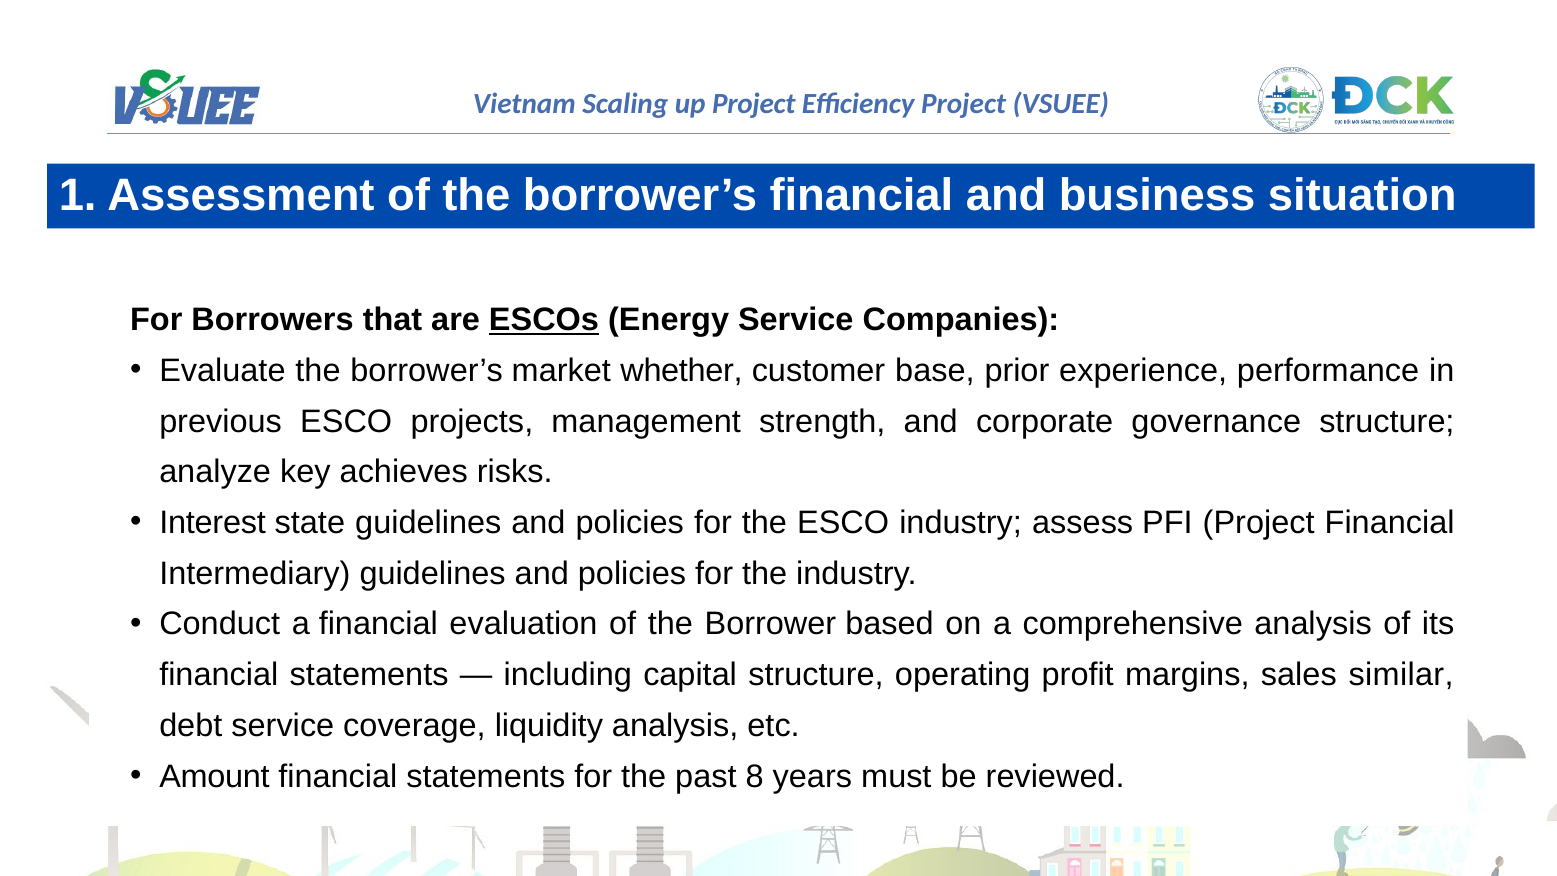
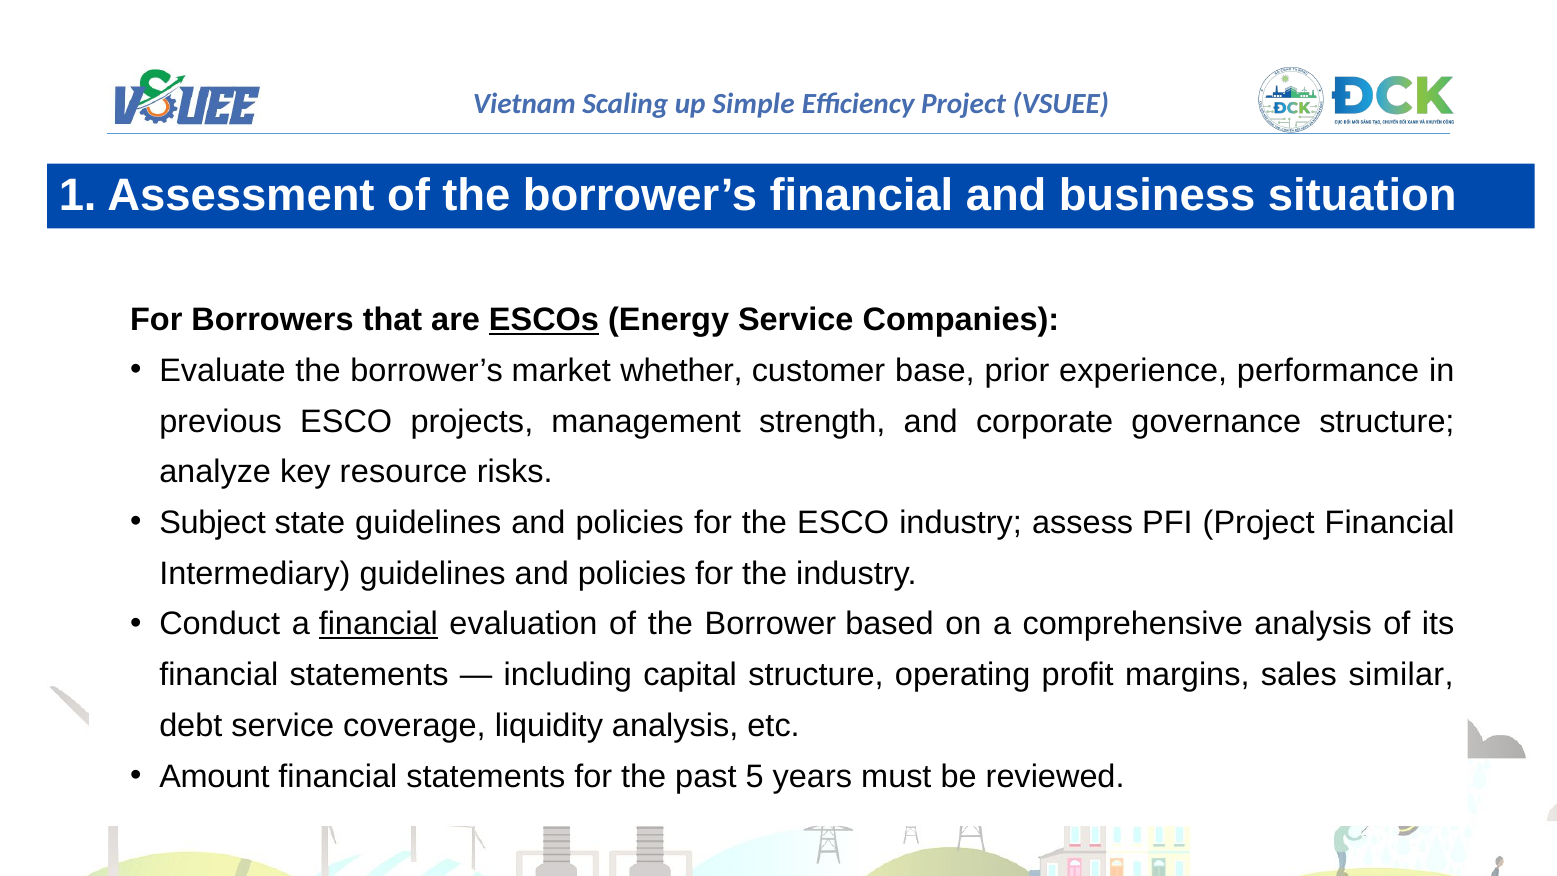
Project at (754, 104): Project -> Simple
achieves: achieves -> resource
Interest: Interest -> Subject
financial at (378, 624) underline: none -> present
8: 8 -> 5
